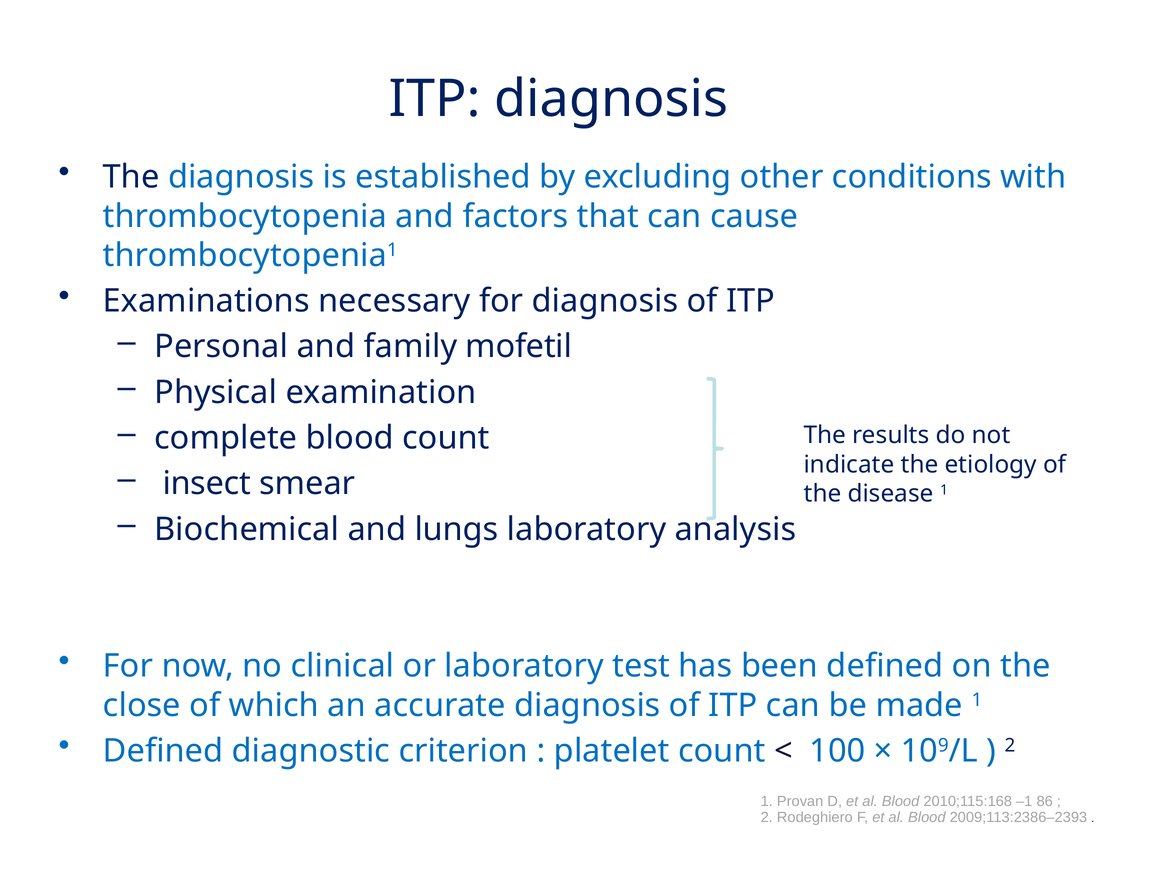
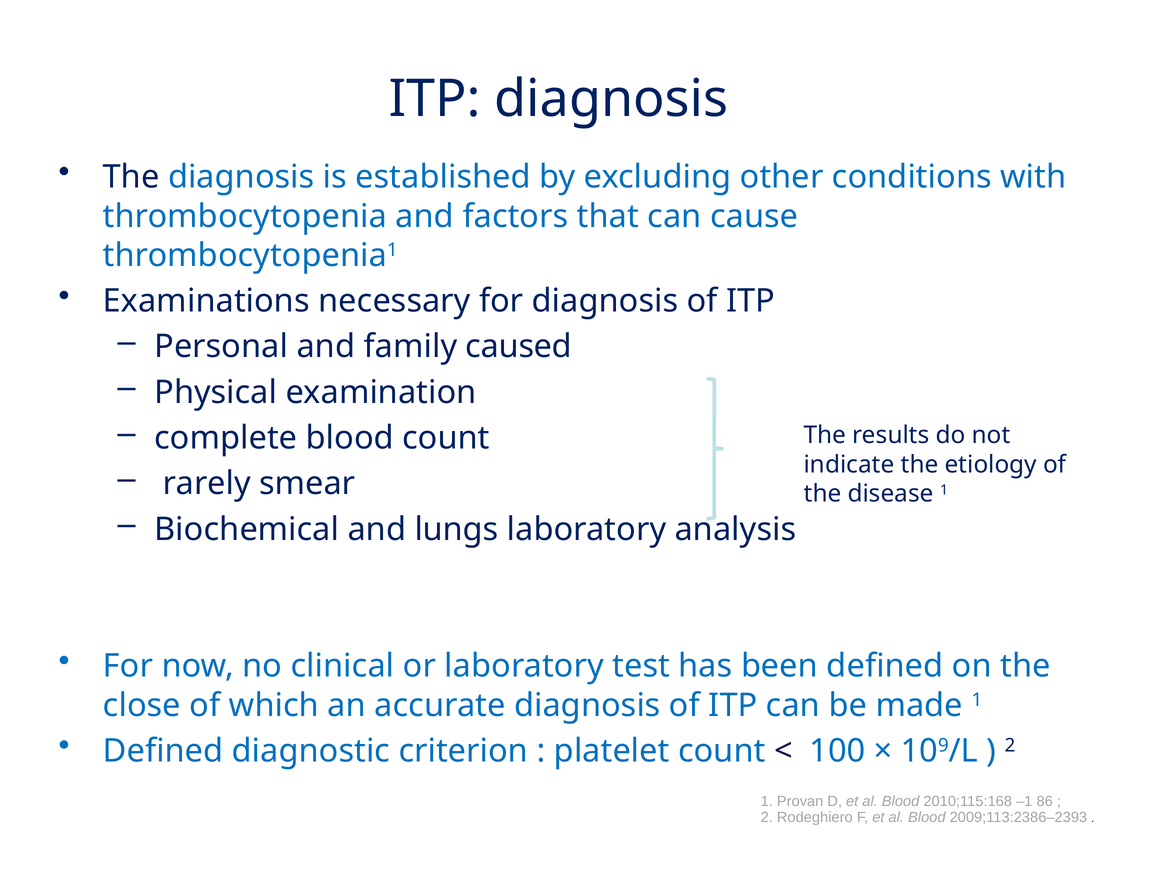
mofetil: mofetil -> caused
insect: insect -> rarely
